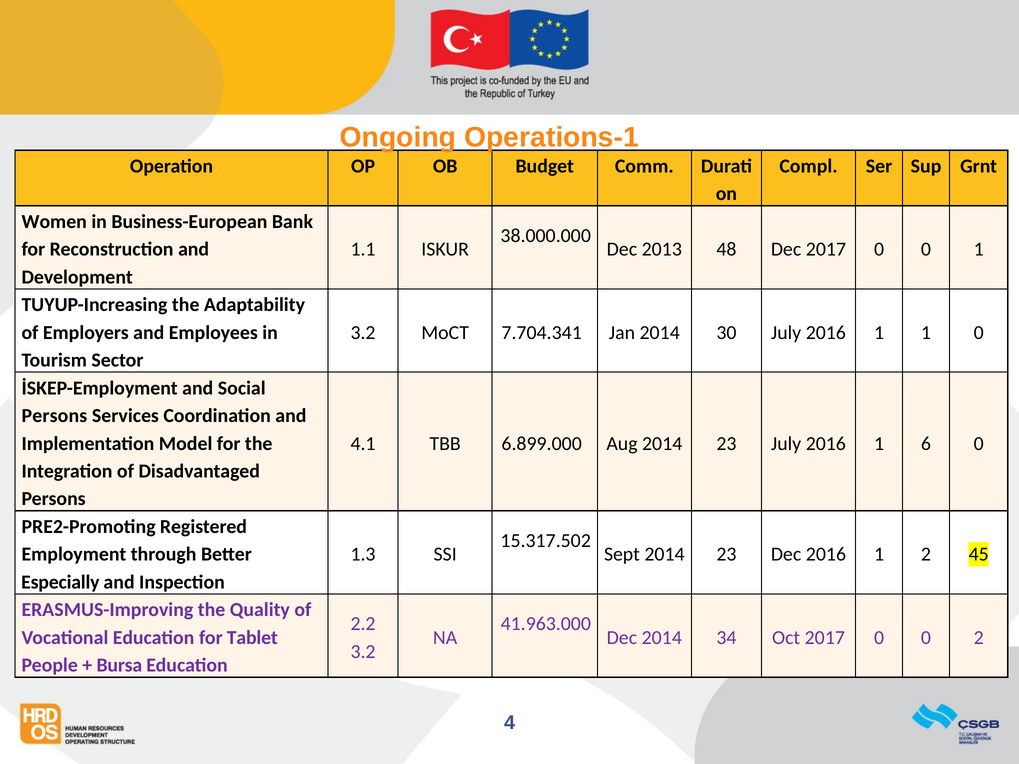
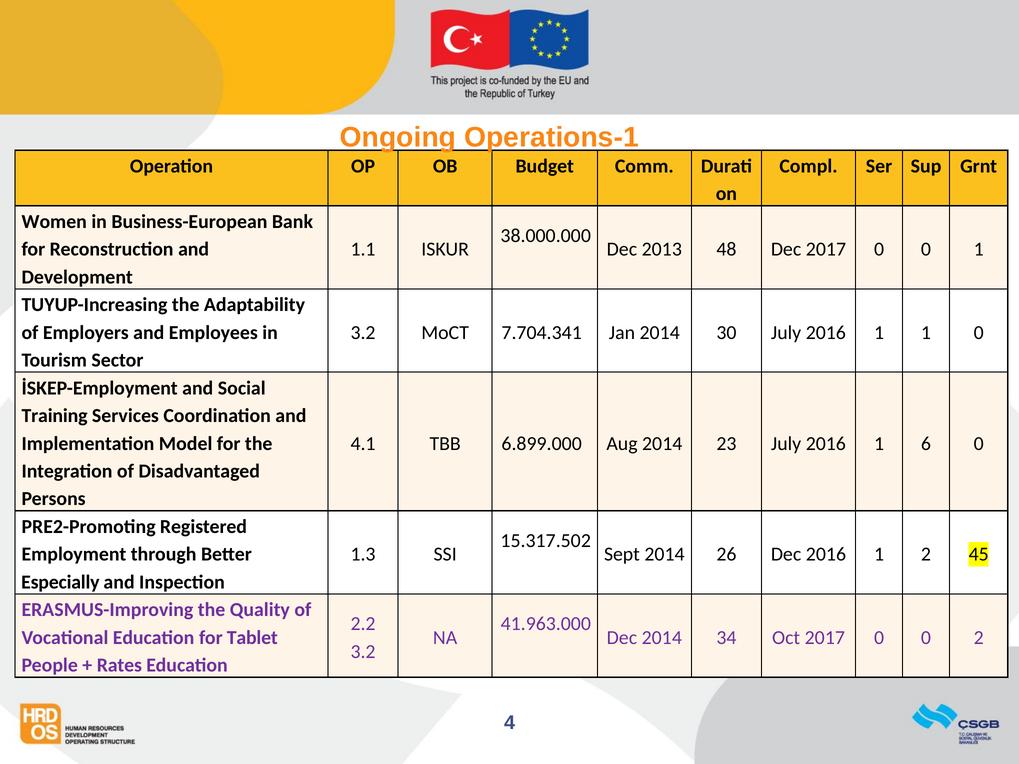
Persons at (54, 416): Persons -> Training
Sept 2014 23: 23 -> 26
Bursa: Bursa -> Rates
